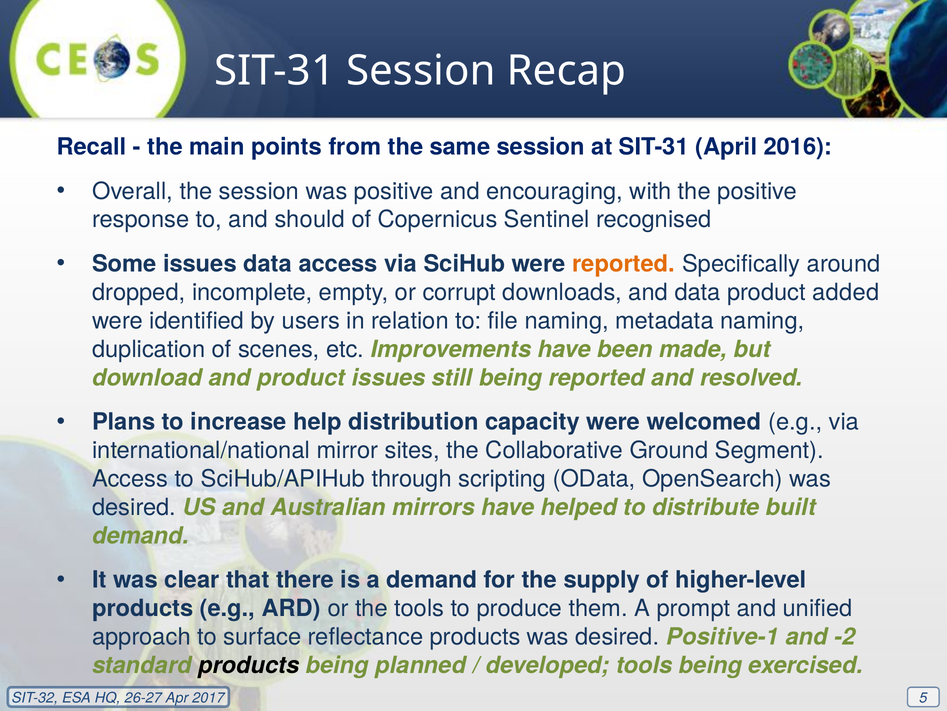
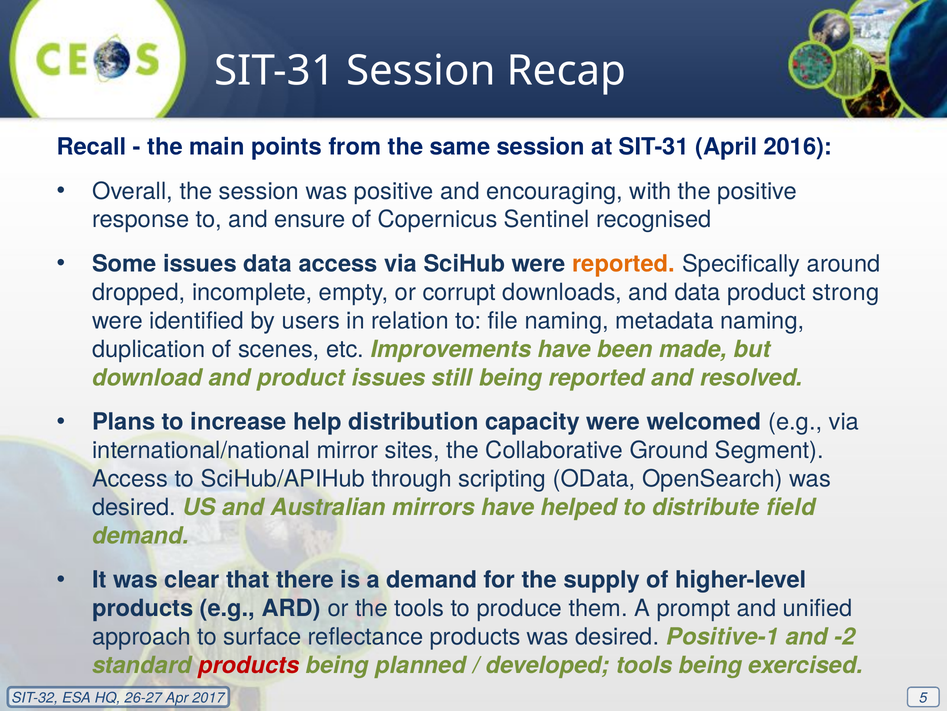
should: should -> ensure
added: added -> strong
built: built -> field
products at (249, 665) colour: black -> red
